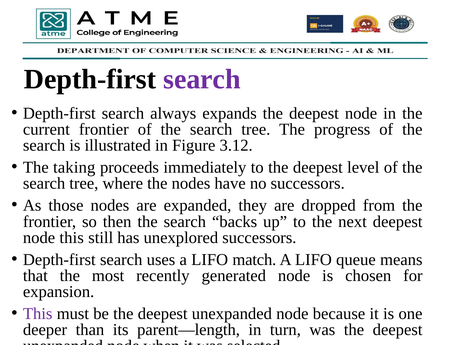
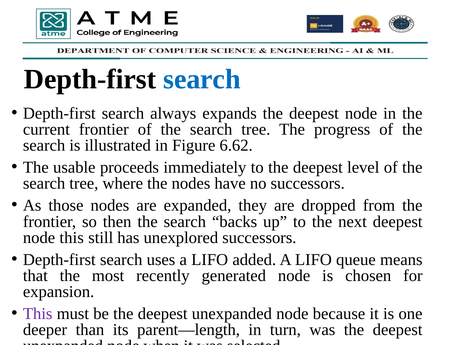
search at (202, 79) colour: purple -> blue
3.12: 3.12 -> 6.62
taking: taking -> usable
match: match -> added
